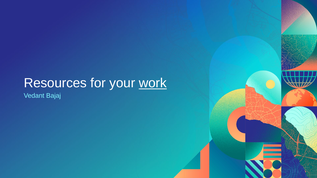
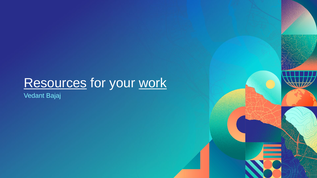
Resources underline: none -> present
